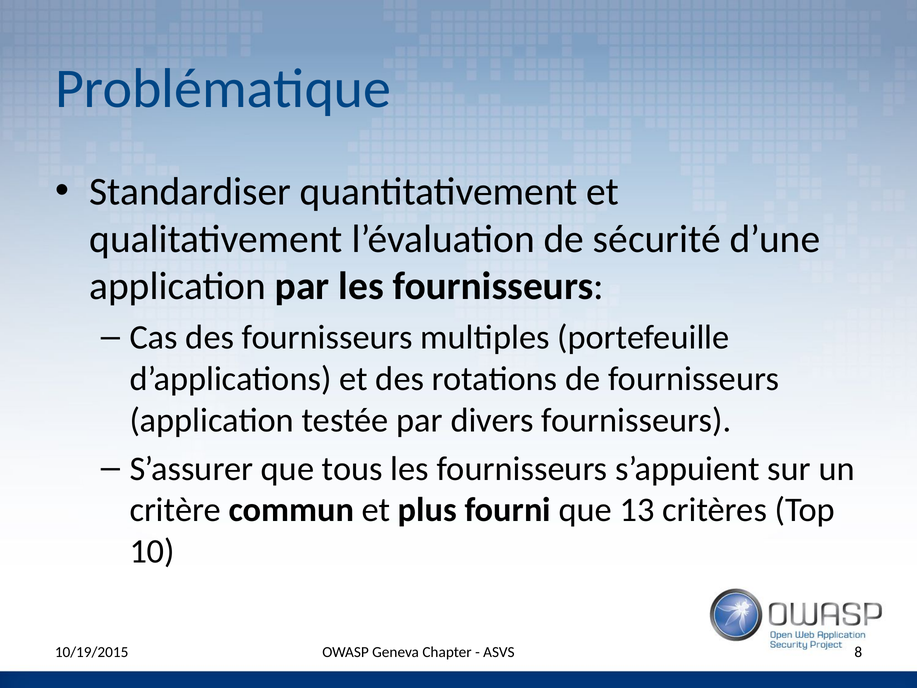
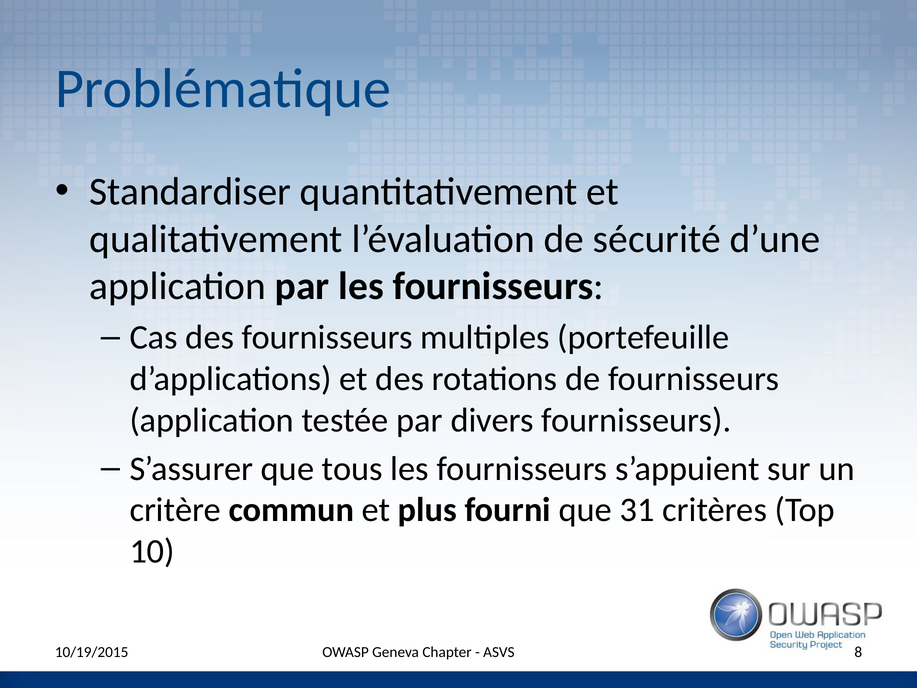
13: 13 -> 31
